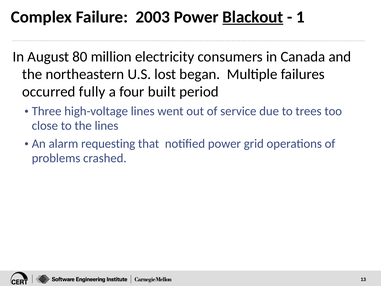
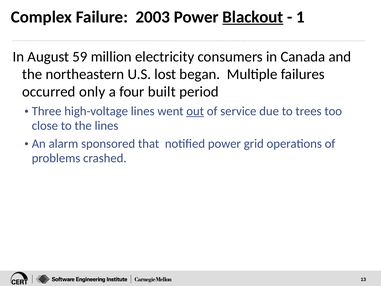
80: 80 -> 59
fully: fully -> only
out underline: none -> present
requesting: requesting -> sponsored
